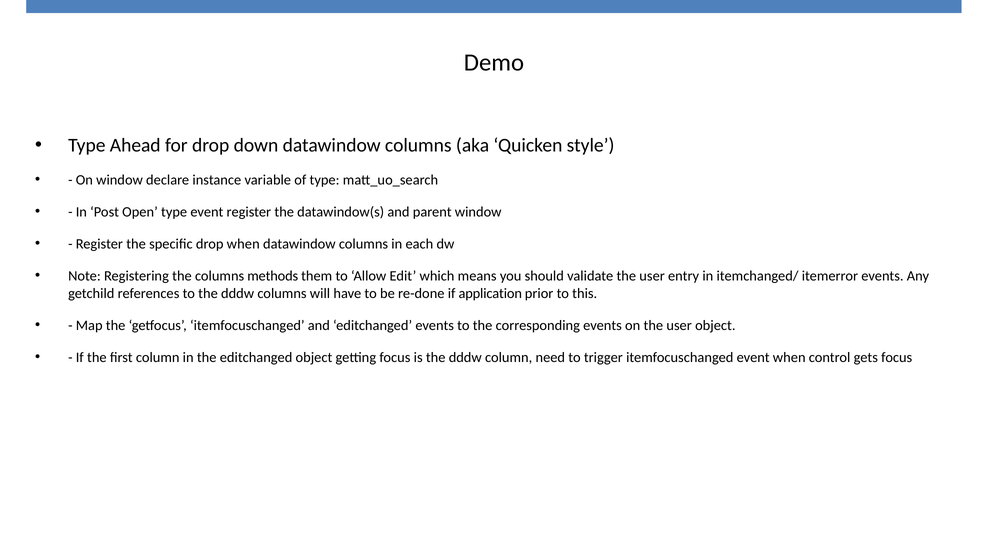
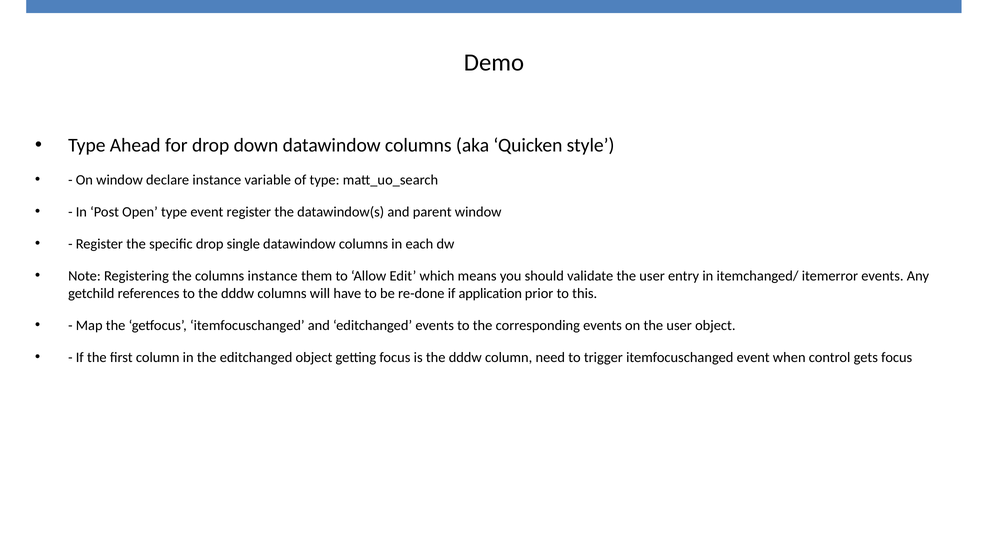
drop when: when -> single
columns methods: methods -> instance
